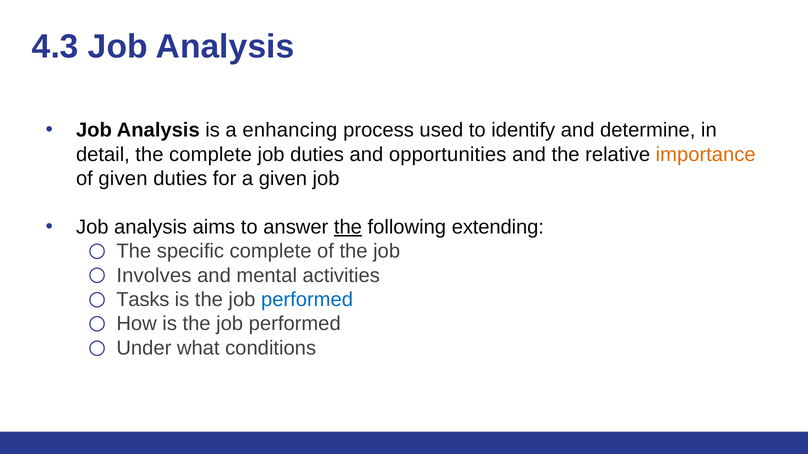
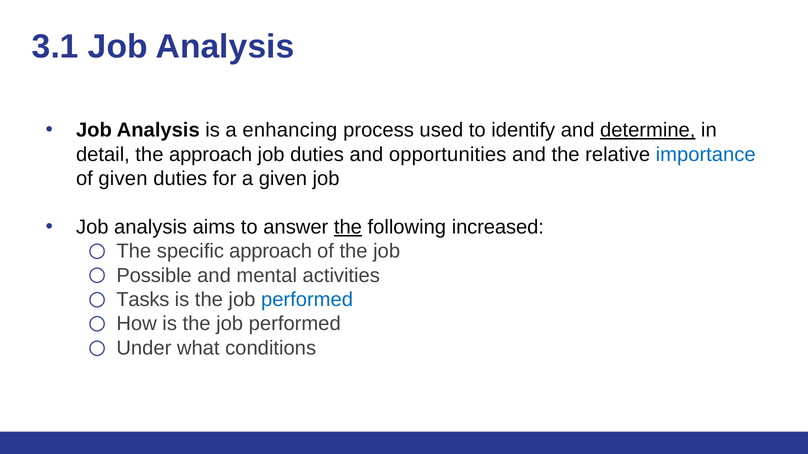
4.3: 4.3 -> 3.1
determine underline: none -> present
the complete: complete -> approach
importance colour: orange -> blue
extending: extending -> increased
specific complete: complete -> approach
Involves: Involves -> Possible
